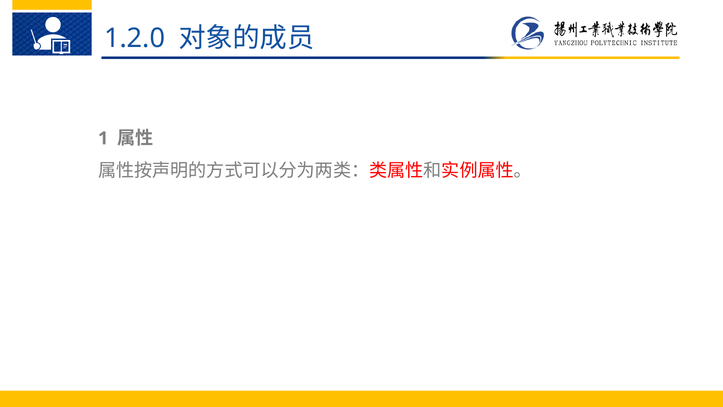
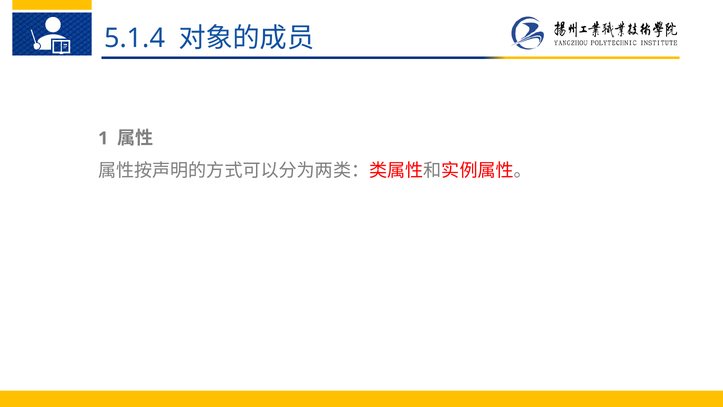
1.2.0: 1.2.0 -> 5.1.4
